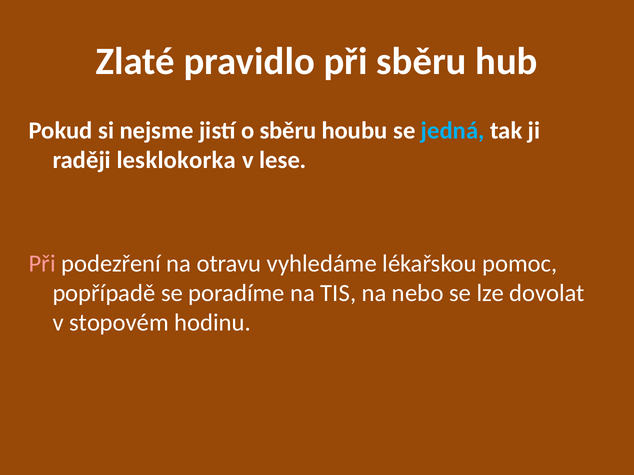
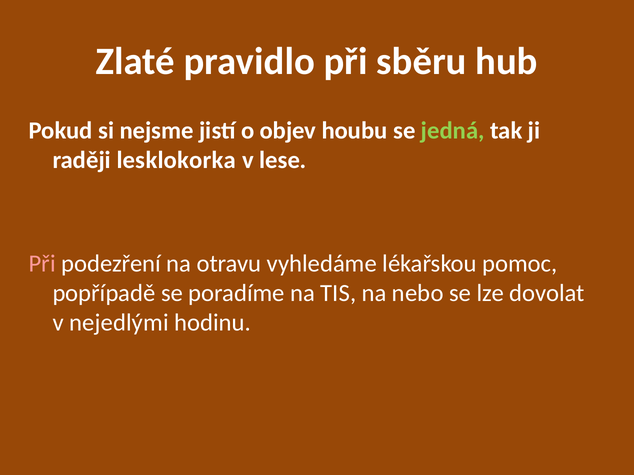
o sběru: sběru -> objev
jedná colour: light blue -> light green
stopovém: stopovém -> nejedlými
